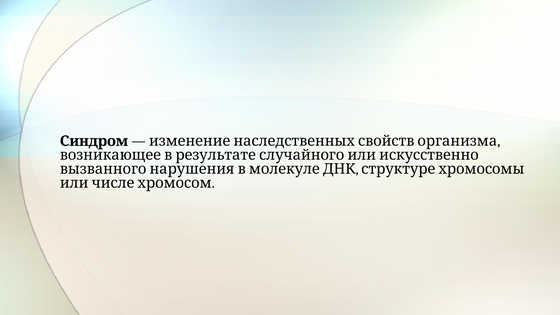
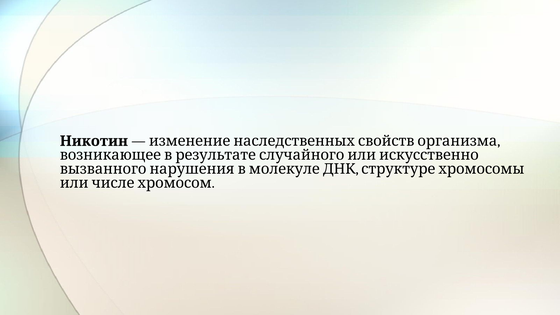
Синдром: Синдром -> Никотин
